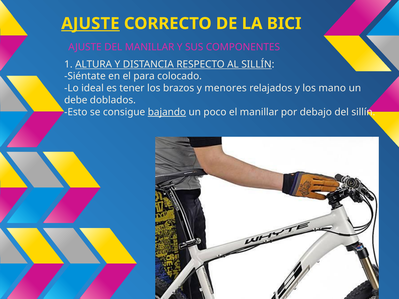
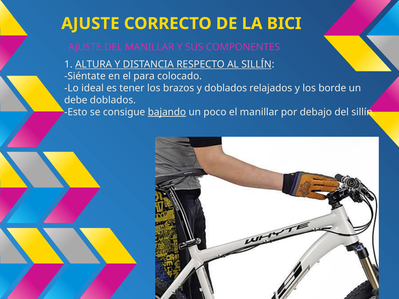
AJUSTE at (90, 24) underline: present -> none
y menores: menores -> doblados
mano: mano -> borde
